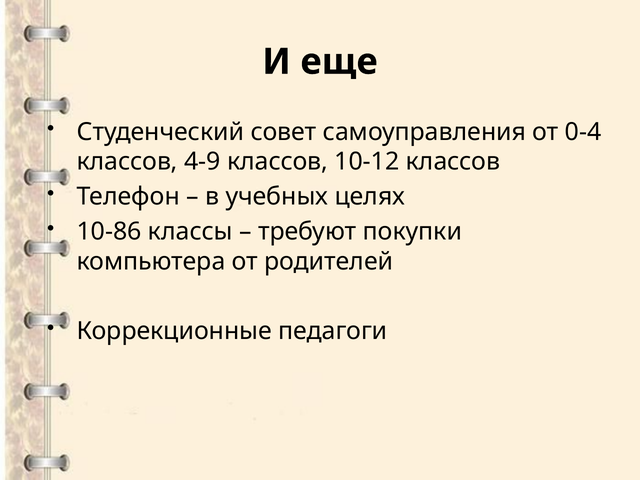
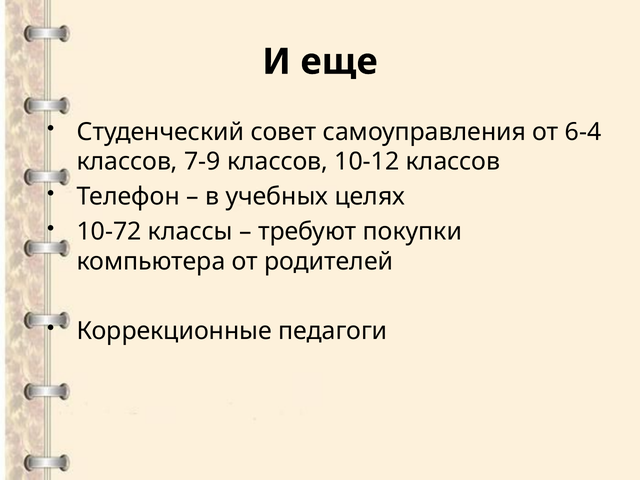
0-4: 0-4 -> 6-4
4-9: 4-9 -> 7-9
10-86: 10-86 -> 10-72
